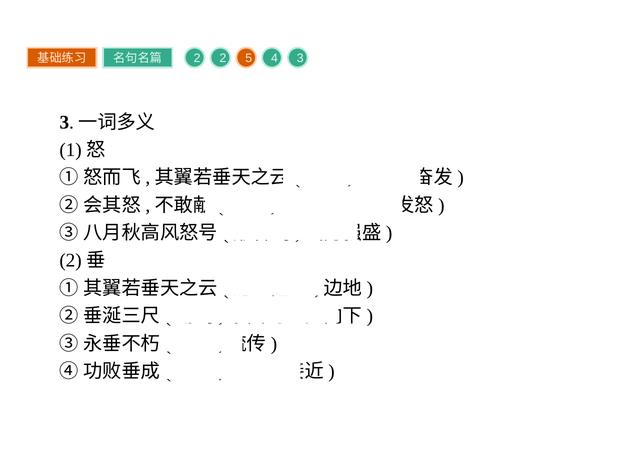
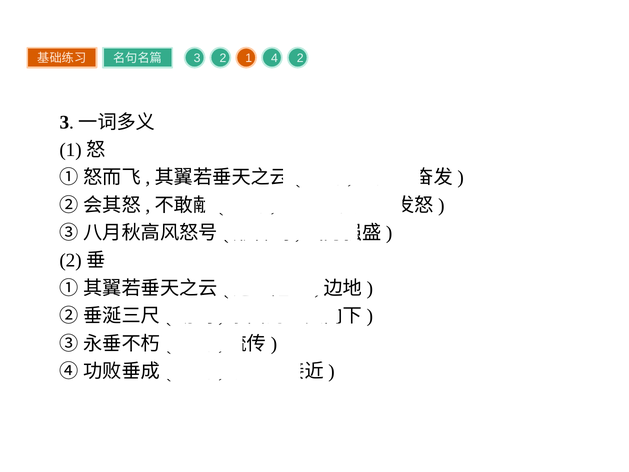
2 at (197, 58): 2 -> 3
5: 5 -> 1
4 3: 3 -> 2
